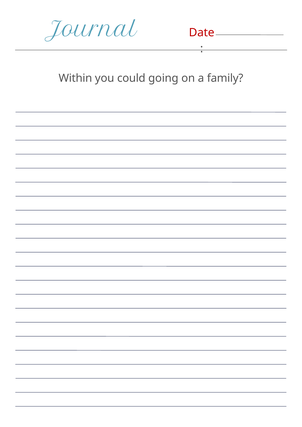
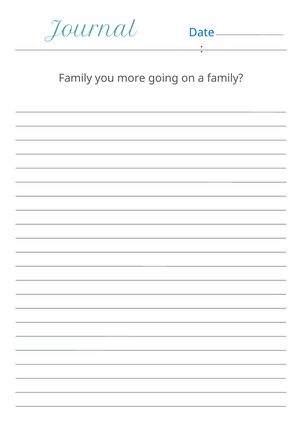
Date colour: red -> blue
Within at (75, 78): Within -> Family
could: could -> more
